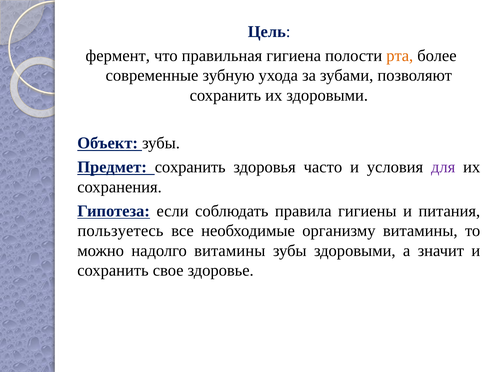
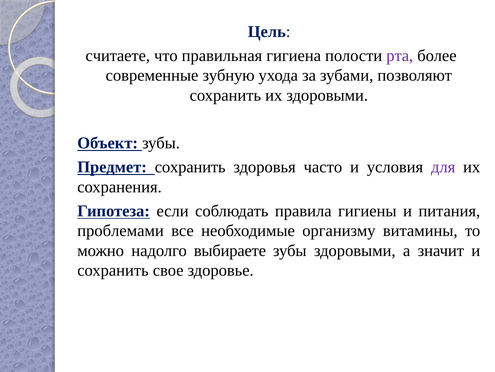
фермент: фермент -> считаете
рта colour: orange -> purple
пользуетесь: пользуетесь -> проблемами
надолго витамины: витамины -> выбираете
